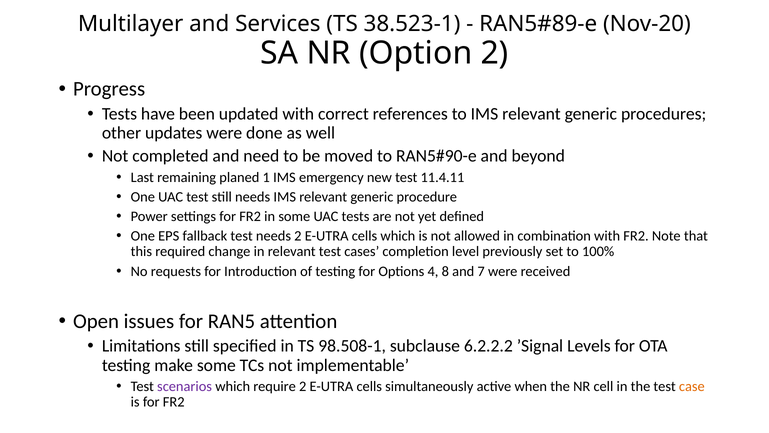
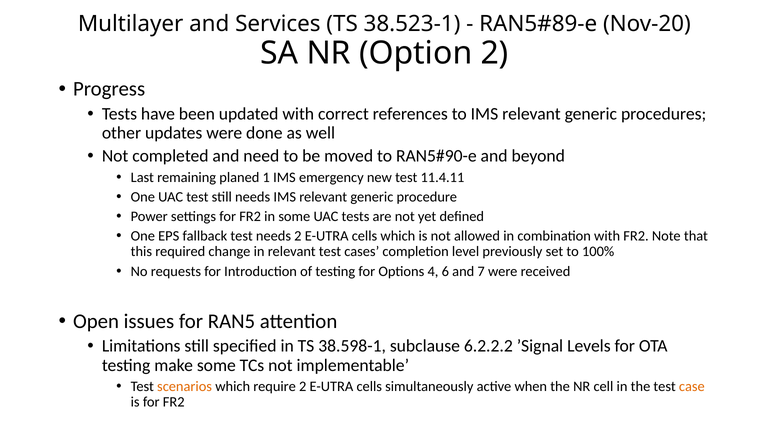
8: 8 -> 6
98.508-1: 98.508-1 -> 38.598-1
scenarios colour: purple -> orange
